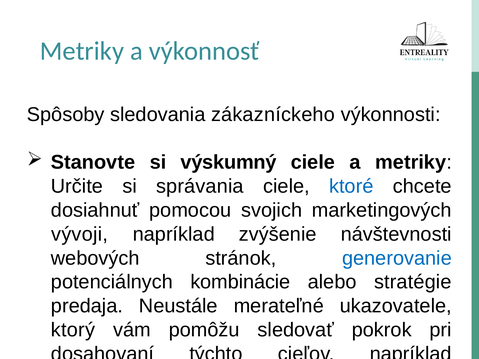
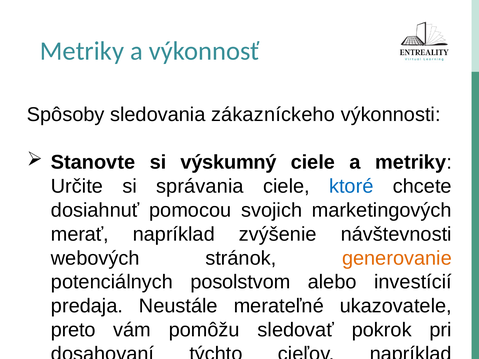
vývoji: vývoji -> merať
generovanie colour: blue -> orange
kombinácie: kombinácie -> posolstvom
stratégie: stratégie -> investícií
ktorý: ktorý -> preto
